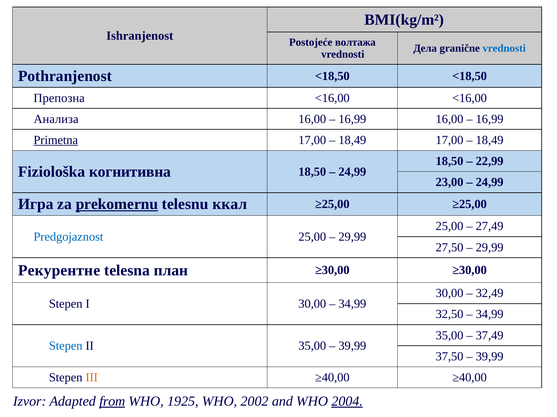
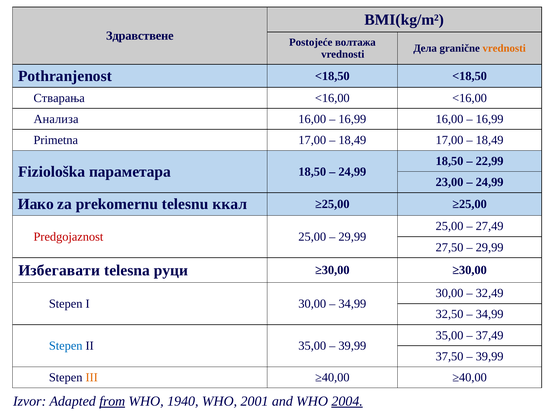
Ishranjenost: Ishranjenost -> Здравствене
vrednosti at (504, 48) colour: blue -> orange
Препозна: Препозна -> Стварања
Primetna underline: present -> none
когнитивна: когнитивна -> параметара
Игра: Игра -> Иако
prekomernu underline: present -> none
Predgojaznost colour: blue -> red
Рекурентне: Рекурентне -> Избегавати
план: план -> руци
1925: 1925 -> 1940
2002: 2002 -> 2001
